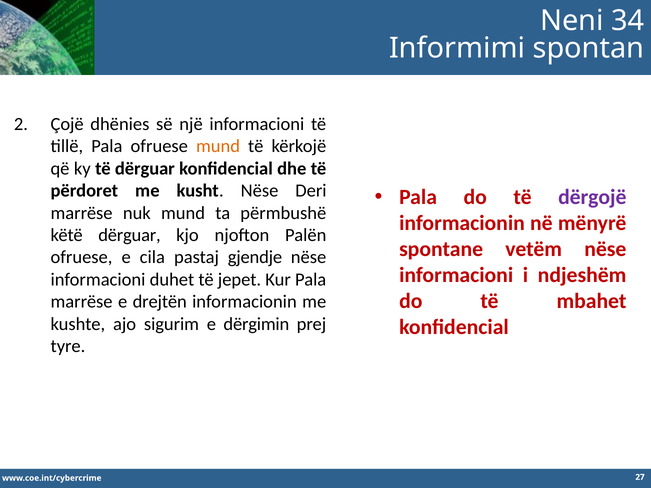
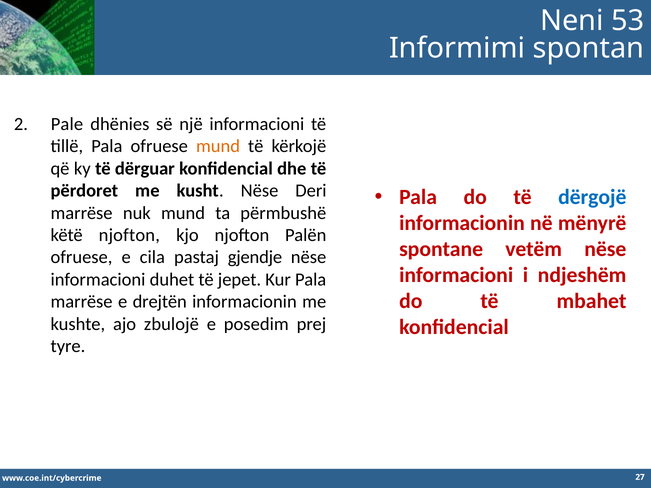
34: 34 -> 53
Çojë: Çojë -> Pale
dërgojë colour: purple -> blue
këtë dërguar: dërguar -> njofton
sigurim: sigurim -> zbulojë
dërgimin: dërgimin -> posedim
